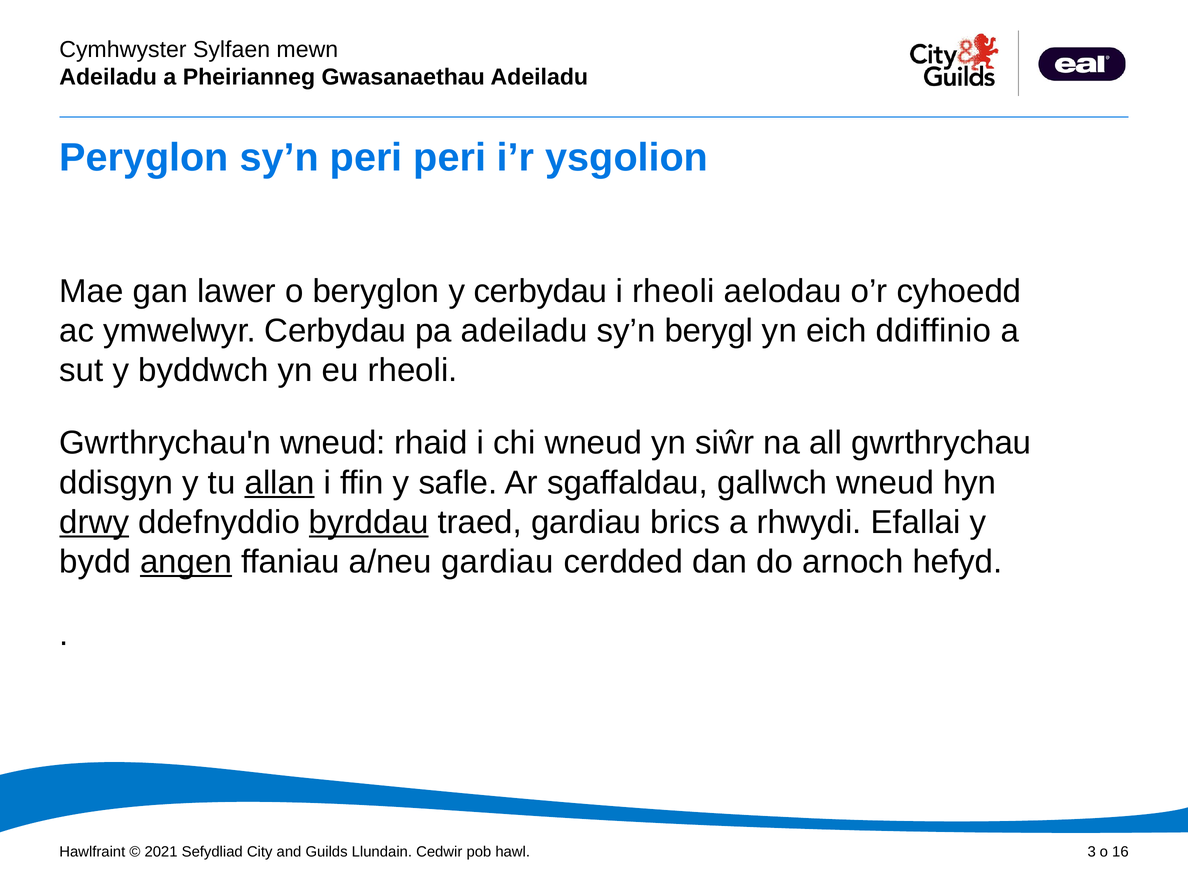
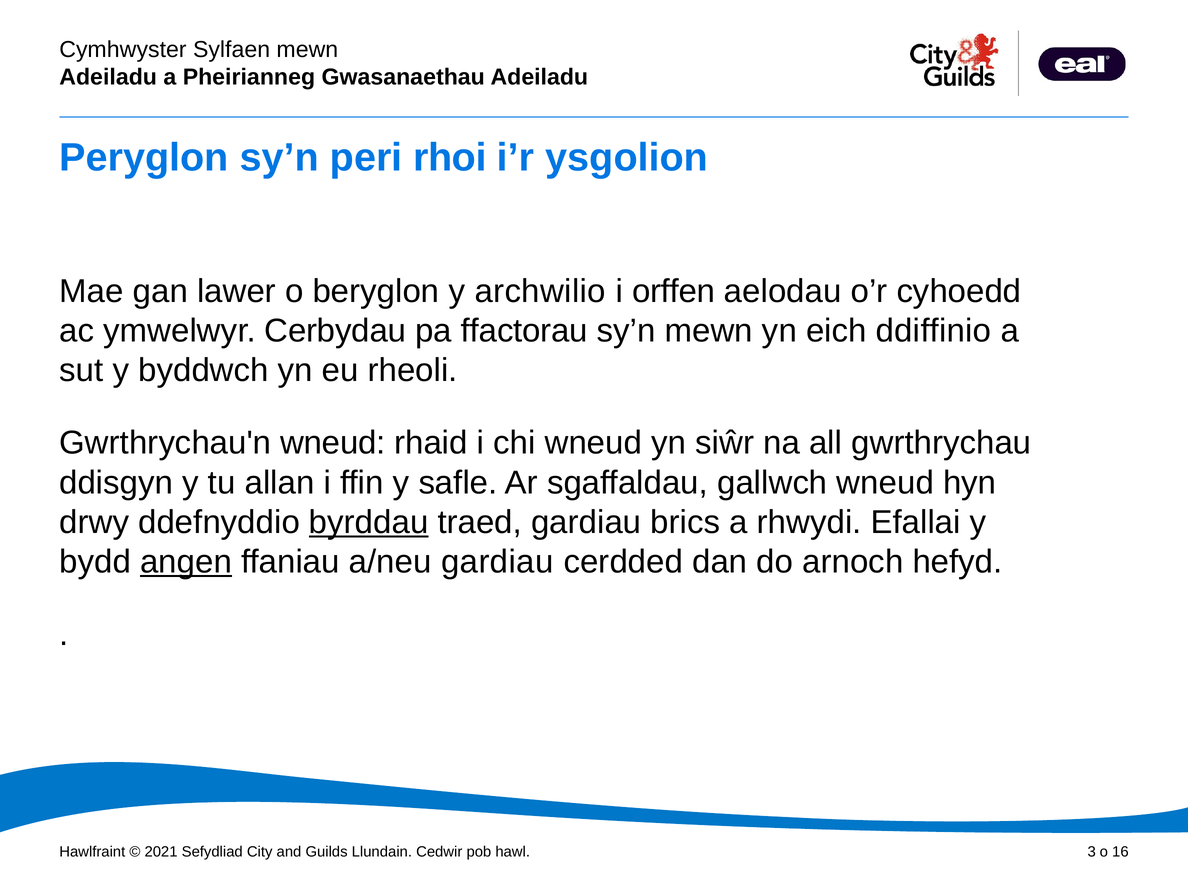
peri peri: peri -> rhoi
y cerbydau: cerbydau -> archwilio
i rheoli: rheoli -> orffen
pa adeiladu: adeiladu -> ffactorau
sy’n berygl: berygl -> mewn
allan underline: present -> none
drwy underline: present -> none
